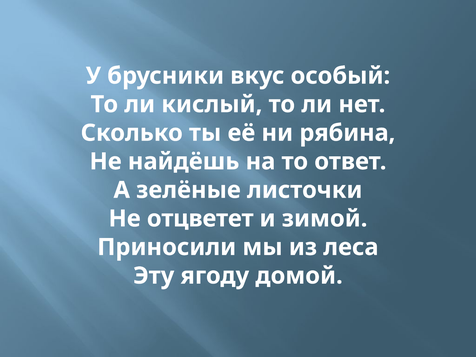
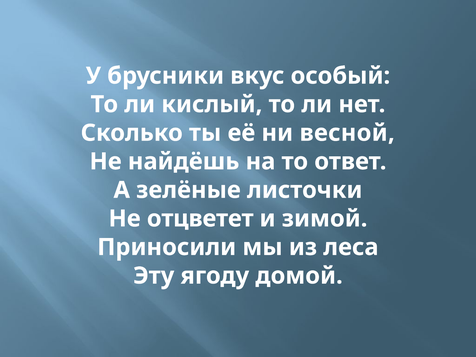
рябина: рябина -> весной
